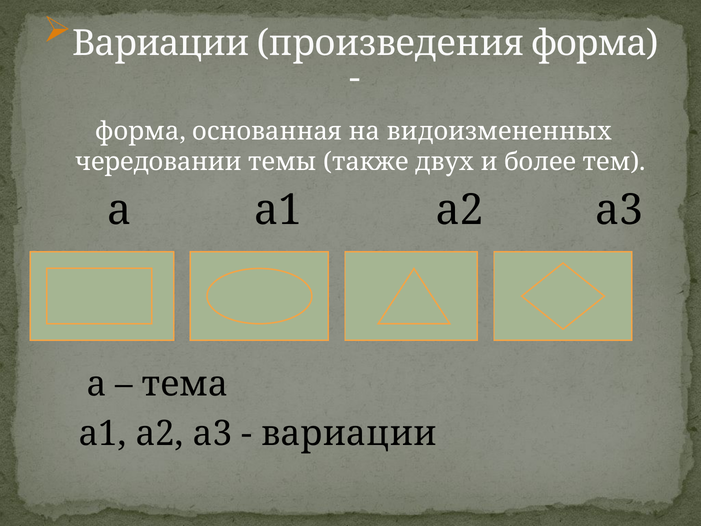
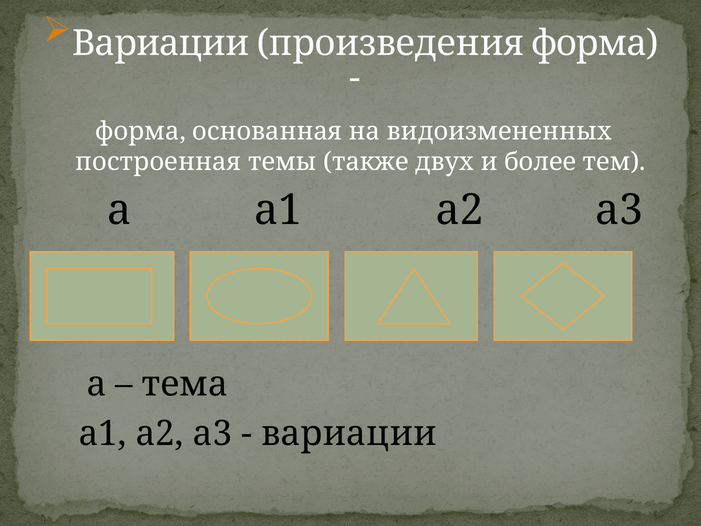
чередовании: чередовании -> построенная
